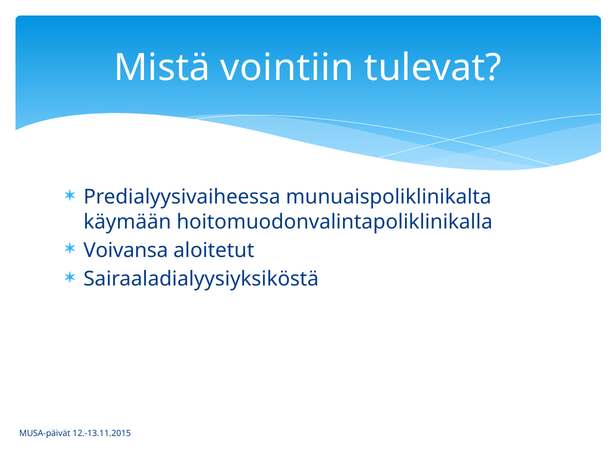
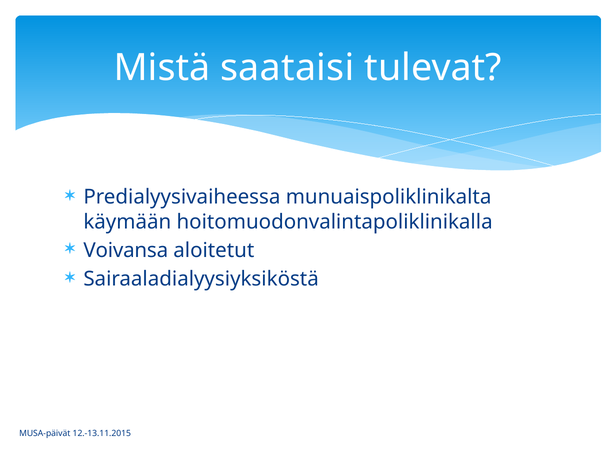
vointiin: vointiin -> saataisi
